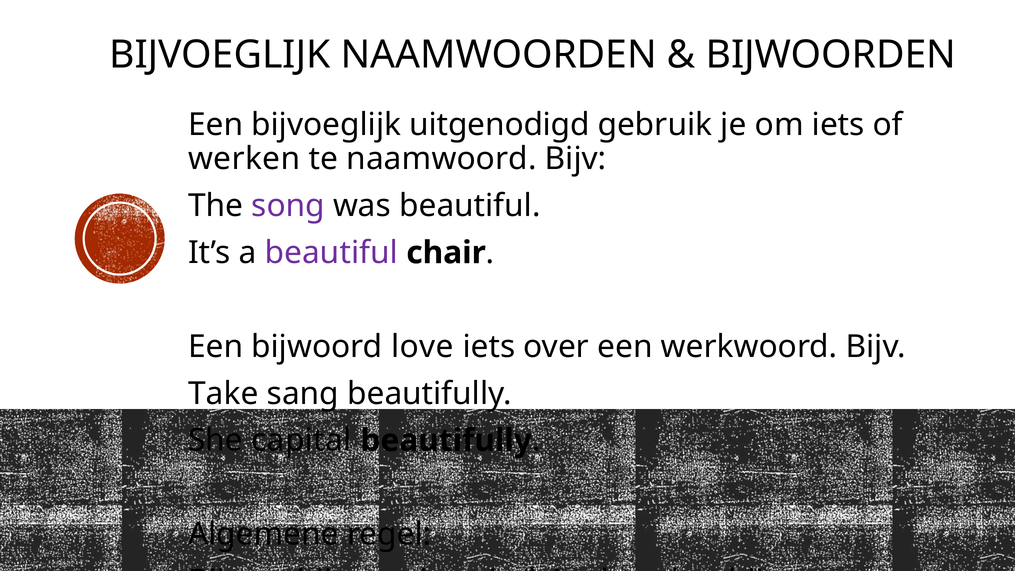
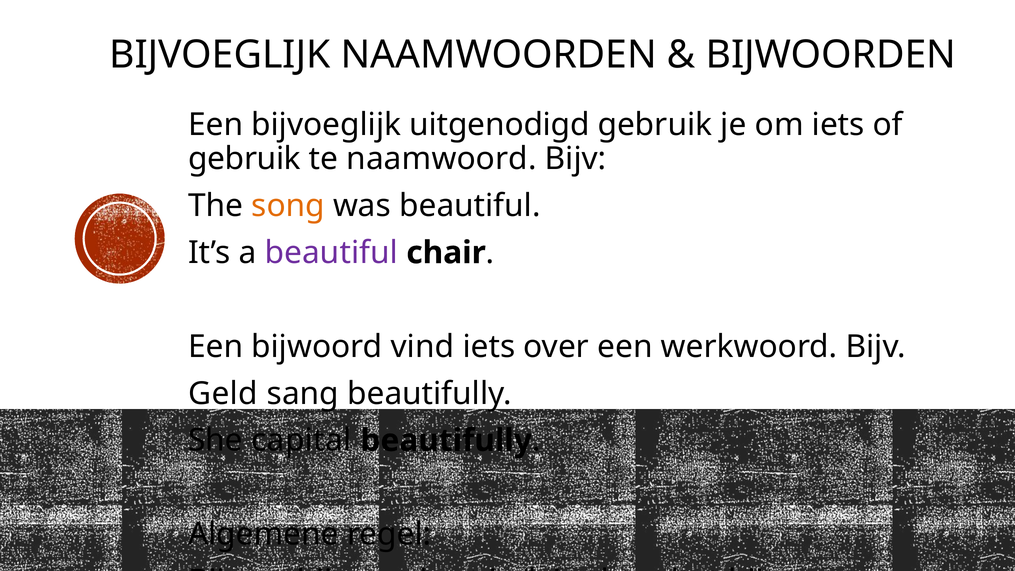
werken at (244, 159): werken -> gebruik
song colour: purple -> orange
love: love -> vind
Take: Take -> Geld
